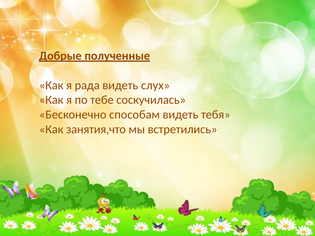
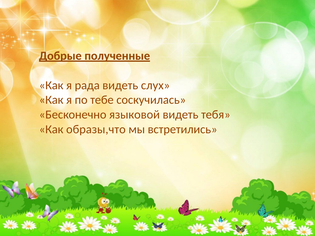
способам: способам -> языковой
занятия,что: занятия,что -> образы,что
